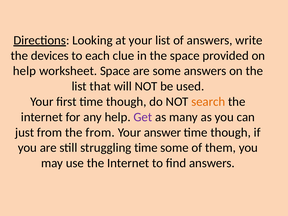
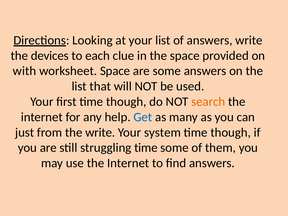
help at (24, 71): help -> with
Get colour: purple -> blue
the from: from -> write
answer: answer -> system
